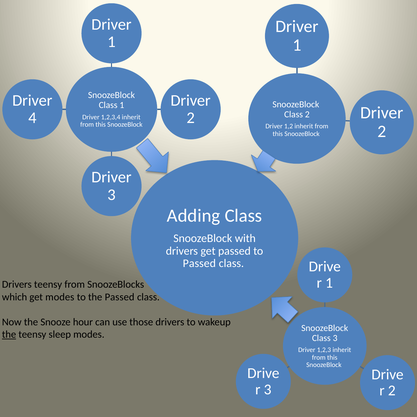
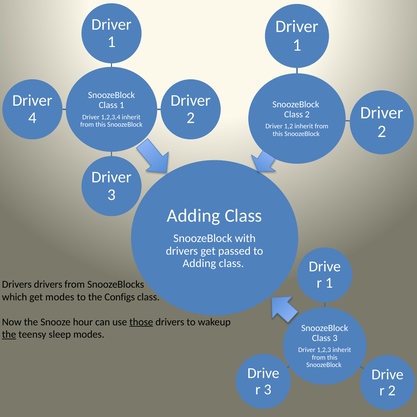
Passed at (199, 263): Passed -> Adding
Drivers teensy: teensy -> drivers
the Passed: Passed -> Configs
those underline: none -> present
